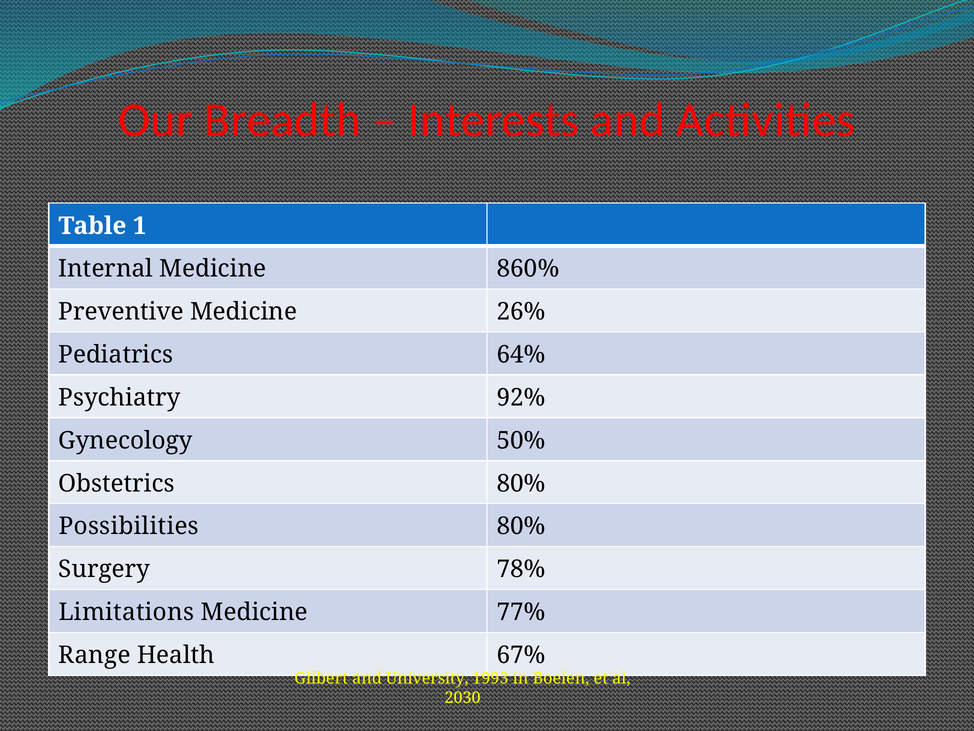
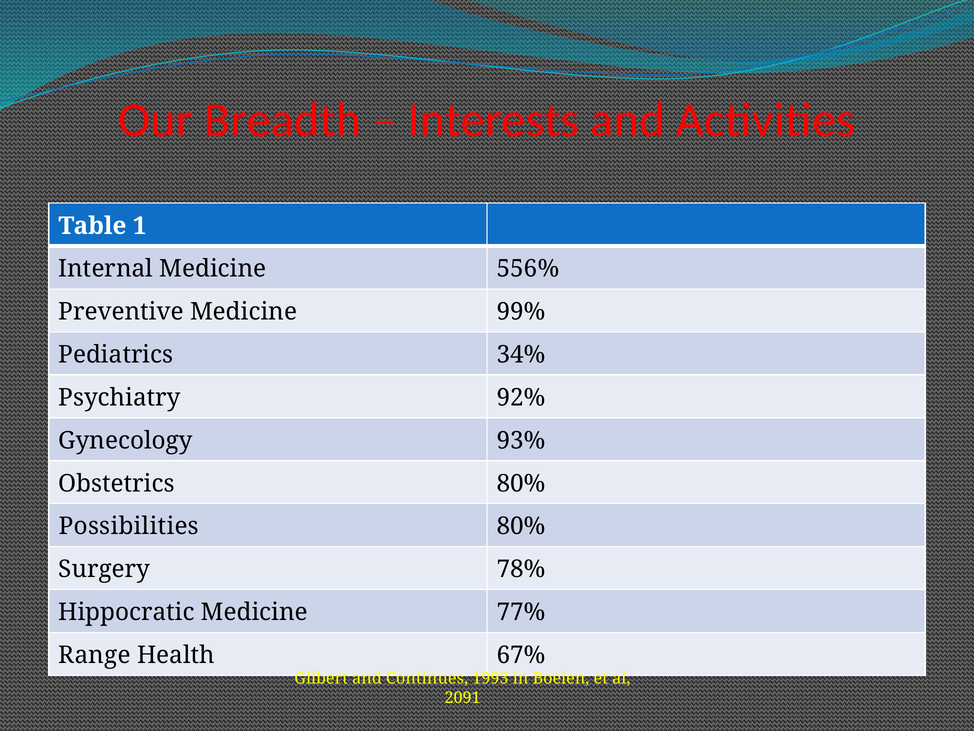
860%: 860% -> 556%
26%: 26% -> 99%
64%: 64% -> 34%
50%: 50% -> 93%
Limitations: Limitations -> Hippocratic
University: University -> Continues
2030: 2030 -> 2091
